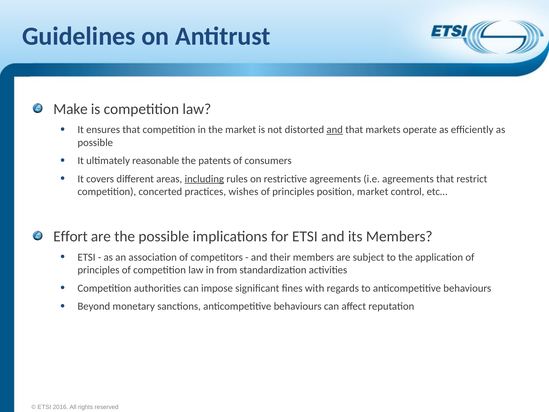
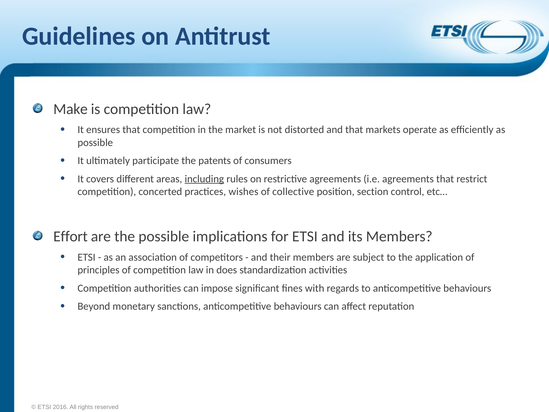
and at (335, 130) underline: present -> none
reasonable: reasonable -> participate
principles at (293, 192): principles -> collective
position market: market -> section
from: from -> does
